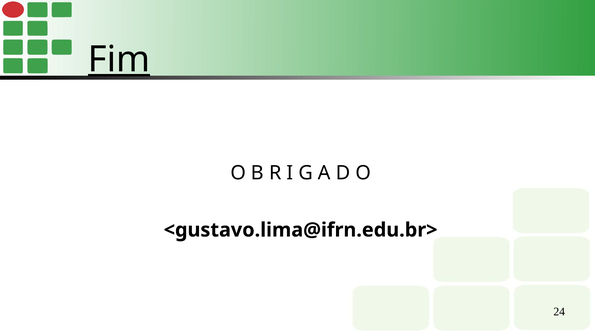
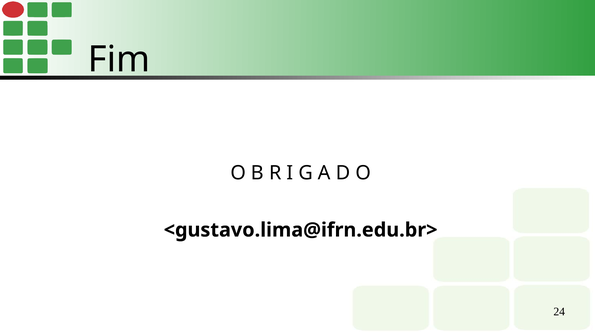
Fim underline: present -> none
